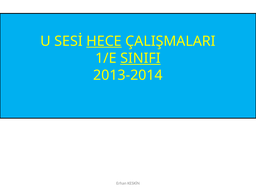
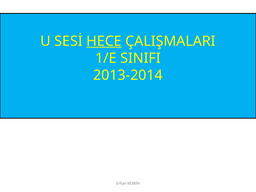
SINIFI underline: present -> none
